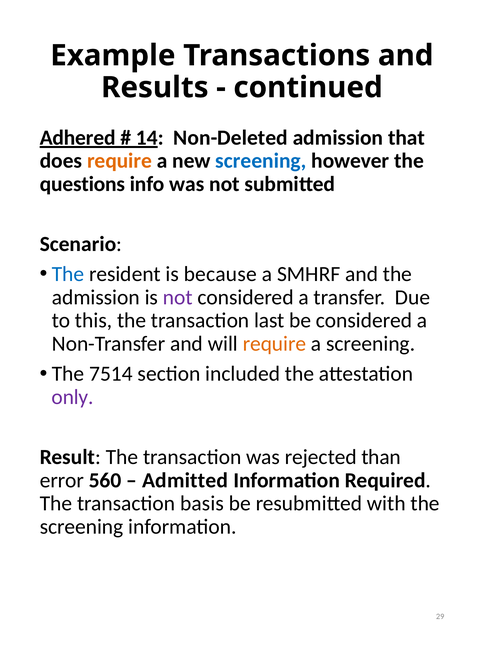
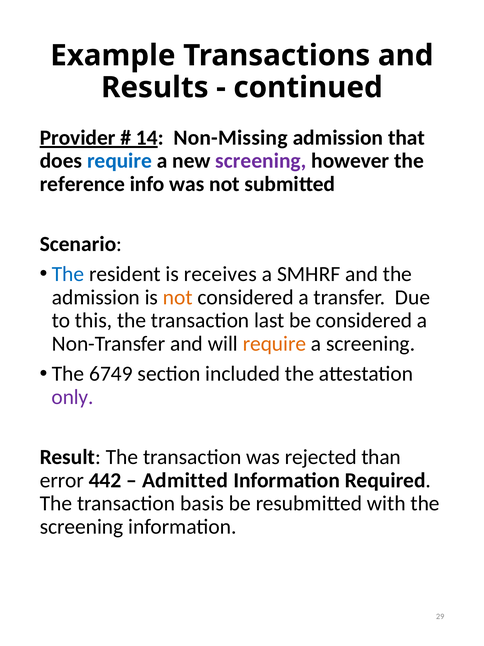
Adhered: Adhered -> Provider
Non-Deleted: Non-Deleted -> Non-Missing
require at (119, 161) colour: orange -> blue
screening at (261, 161) colour: blue -> purple
questions: questions -> reference
because: because -> receives
not at (178, 297) colour: purple -> orange
7514: 7514 -> 6749
560: 560 -> 442
